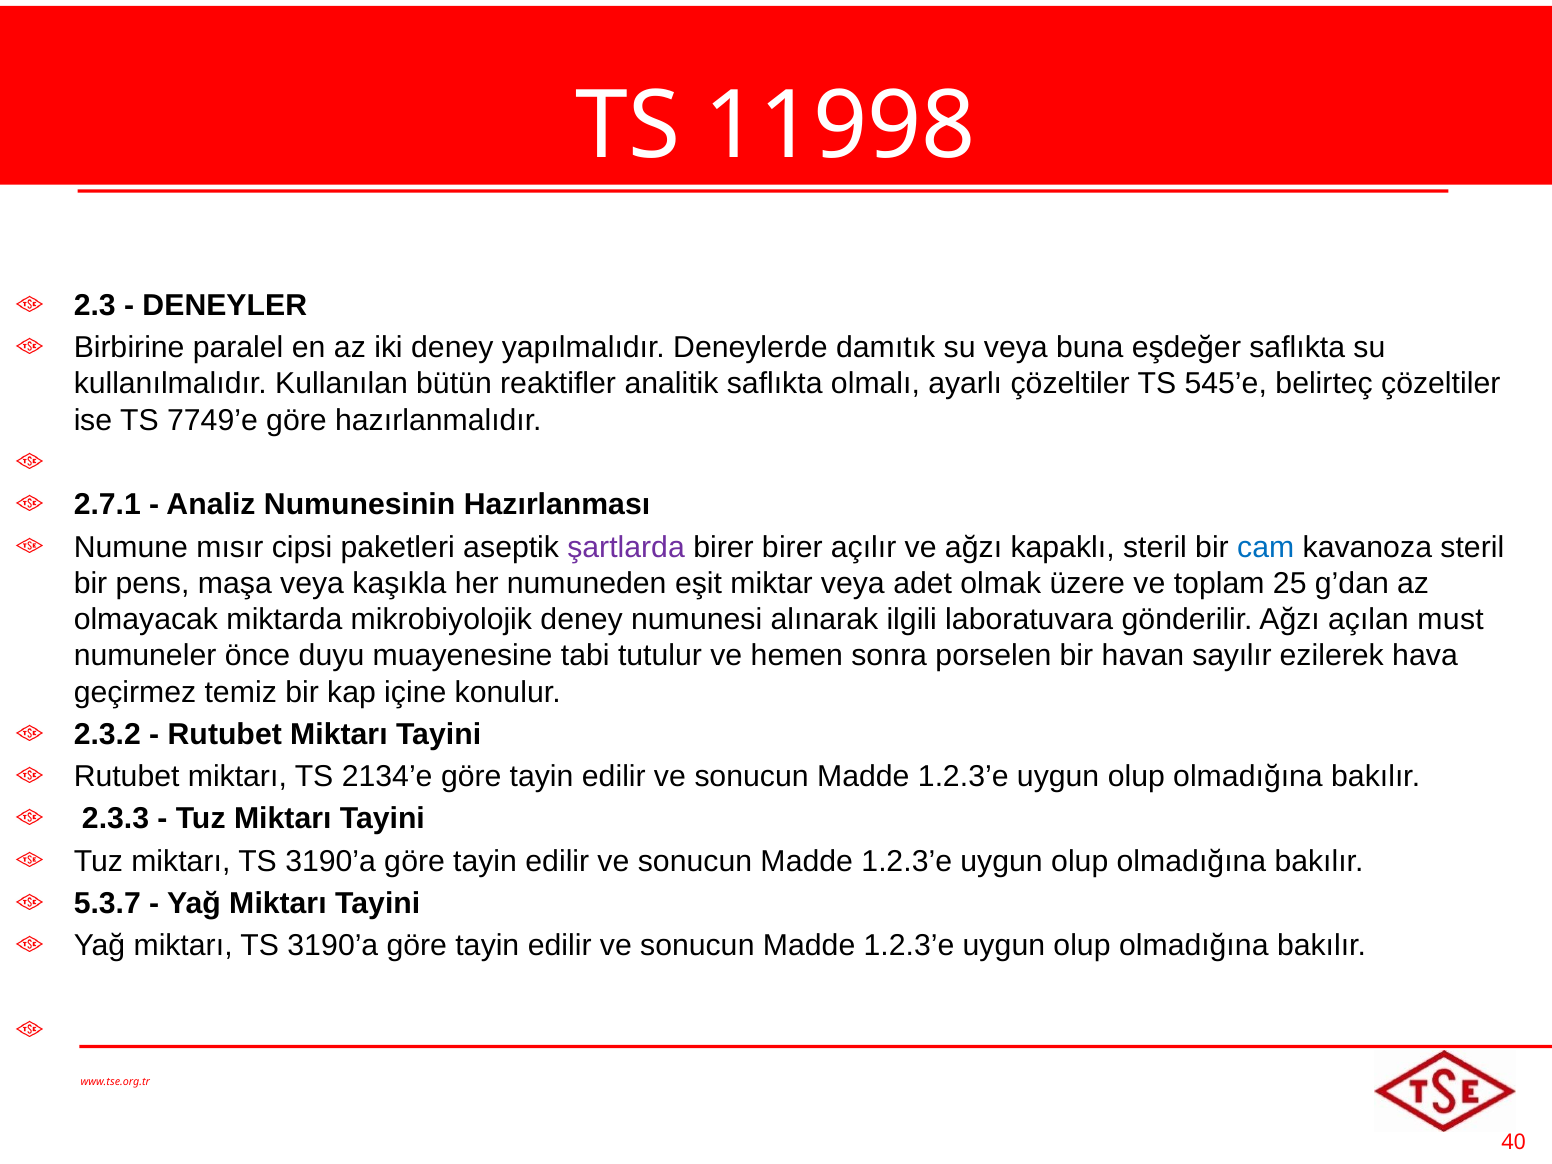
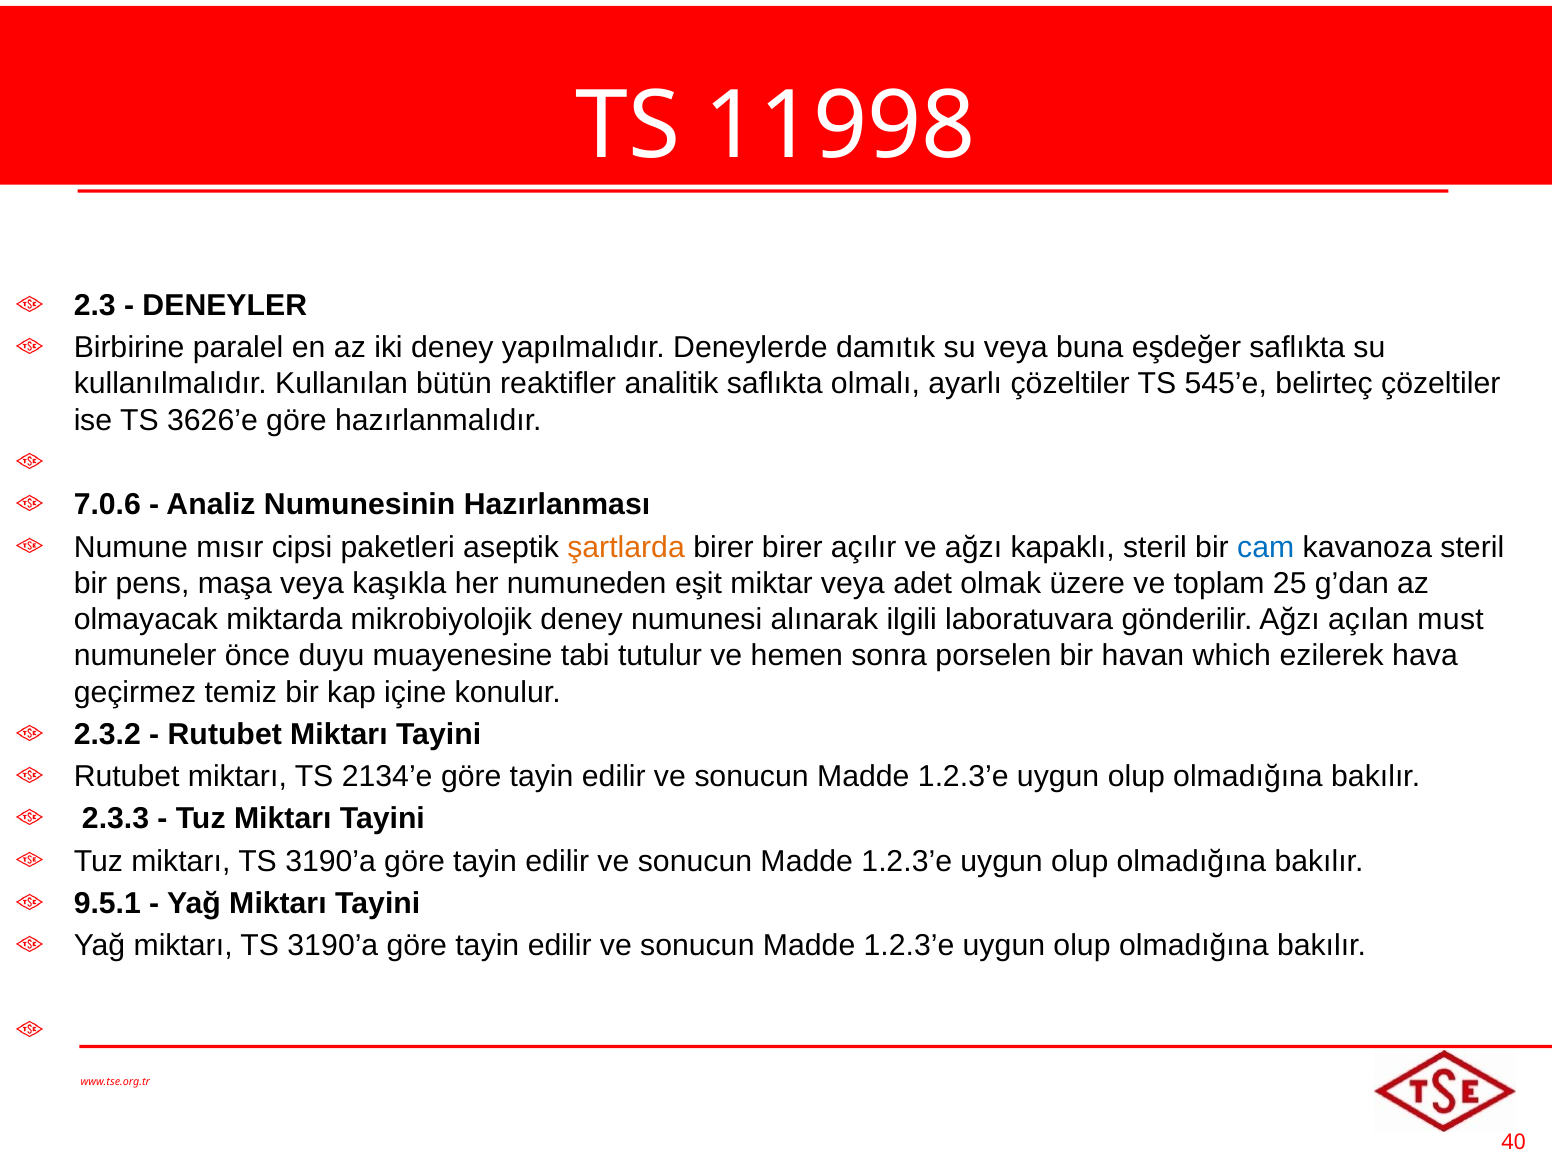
7749’e: 7749’e -> 3626’e
2.7.1: 2.7.1 -> 7.0.6
şartlarda colour: purple -> orange
sayılır: sayılır -> which
5.3.7: 5.3.7 -> 9.5.1
